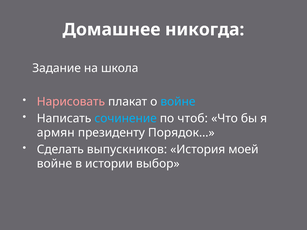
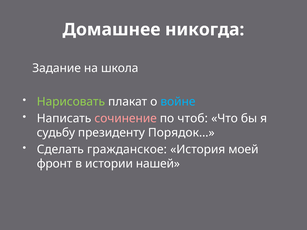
Нарисовать colour: pink -> light green
сочинение colour: light blue -> pink
армян: армян -> судьбу
выпускников: выпускников -> гражданское
войне at (54, 164): войне -> фронт
выбор: выбор -> нашей
